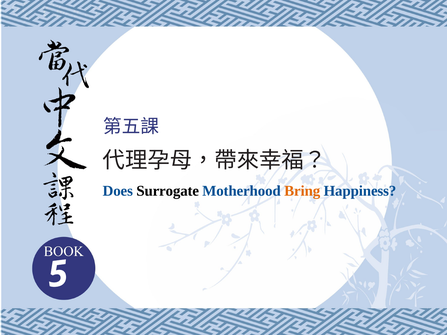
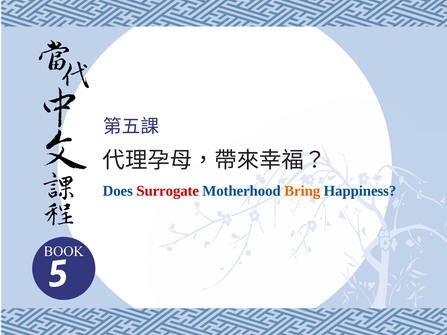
Surrogate colour: black -> red
